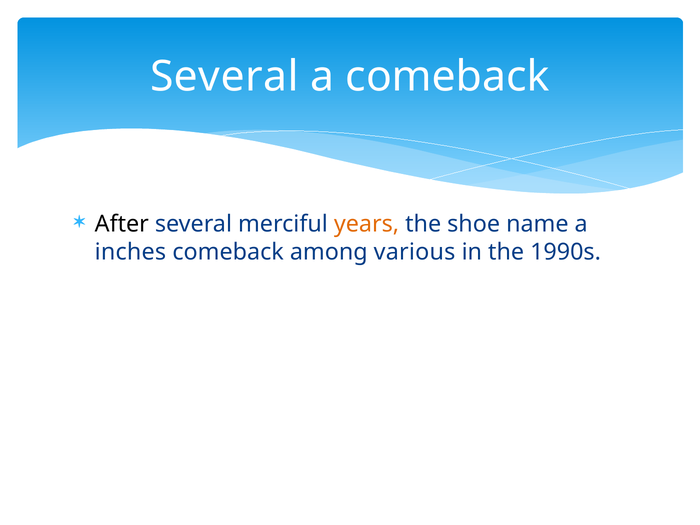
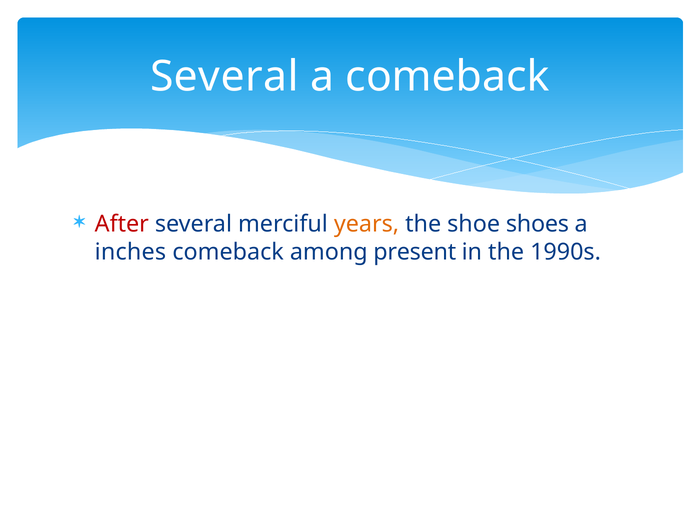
After colour: black -> red
name: name -> shoes
various: various -> present
